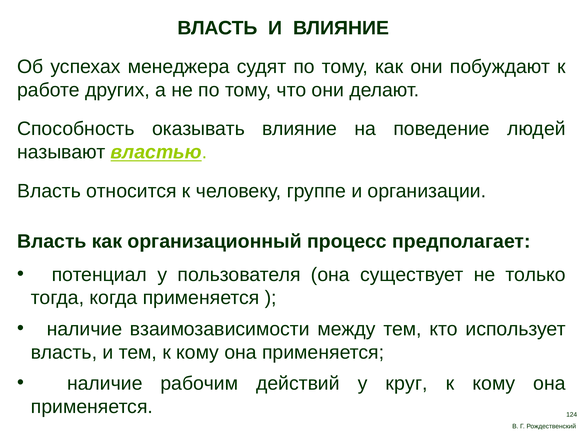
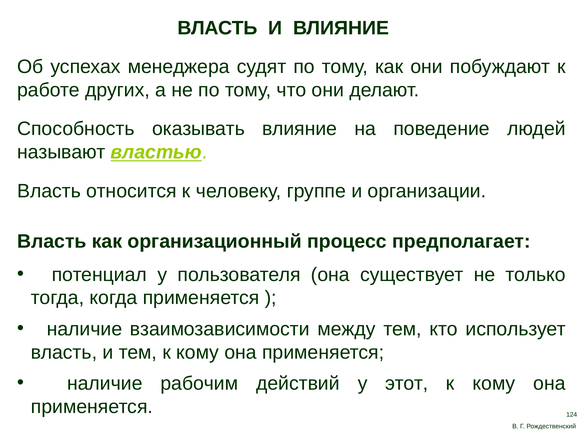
круг: круг -> этот
